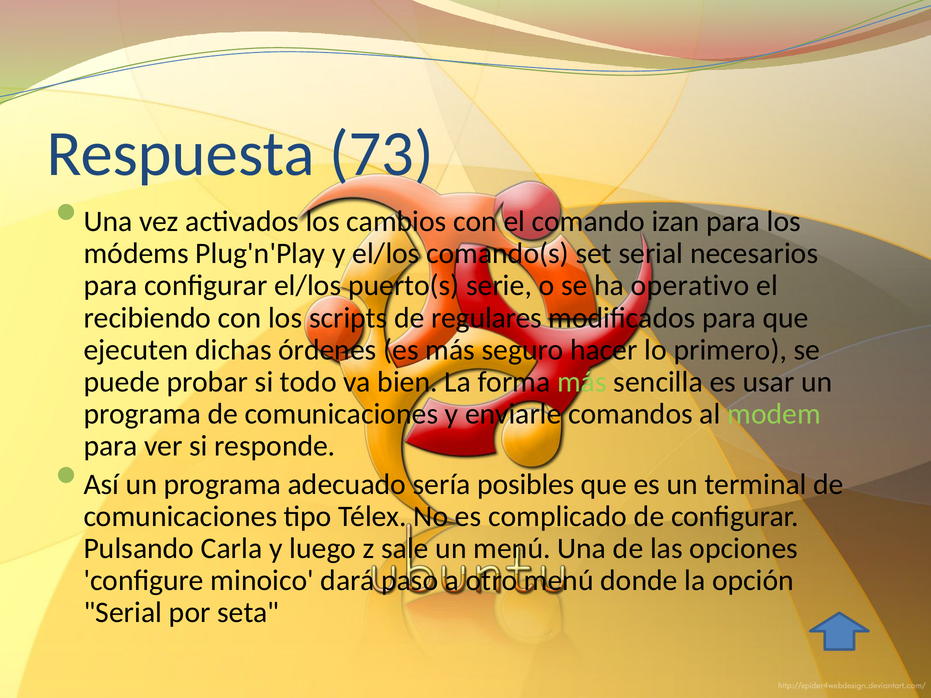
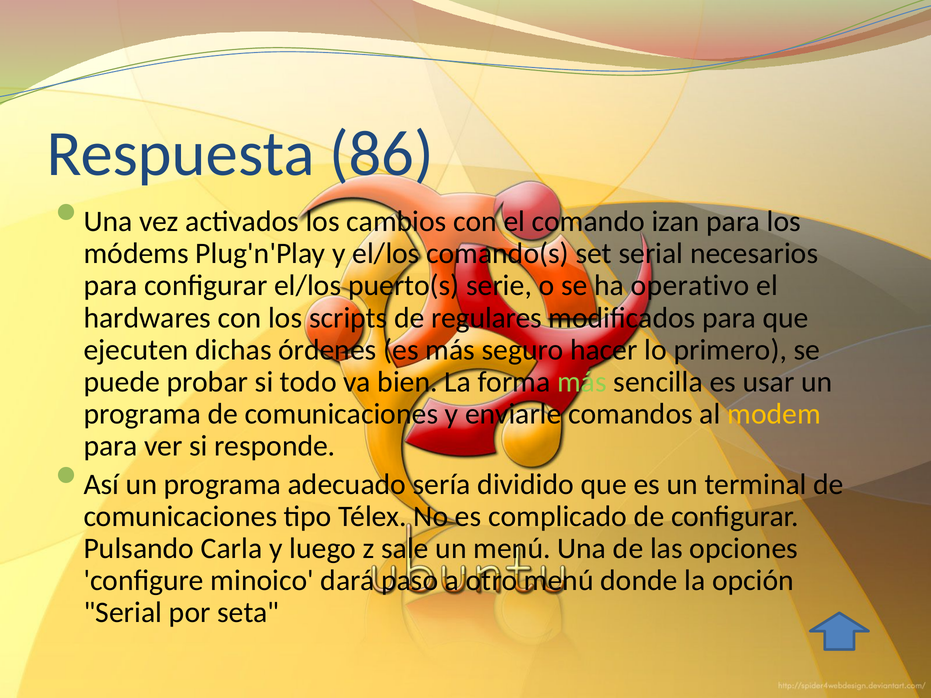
73: 73 -> 86
recibiendo: recibiendo -> hardwares
modem colour: light green -> yellow
posibles: posibles -> dividido
